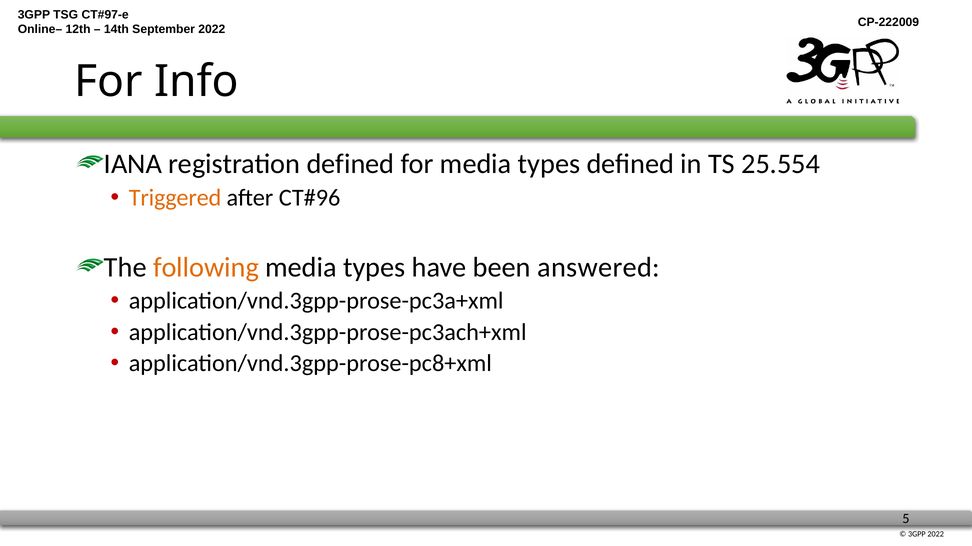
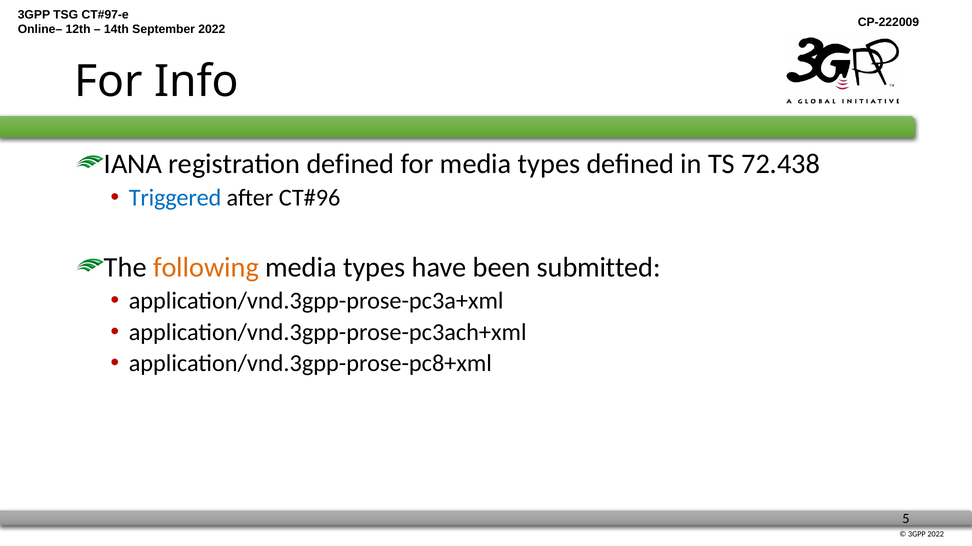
25.554: 25.554 -> 72.438
Triggered colour: orange -> blue
answered: answered -> submitted
